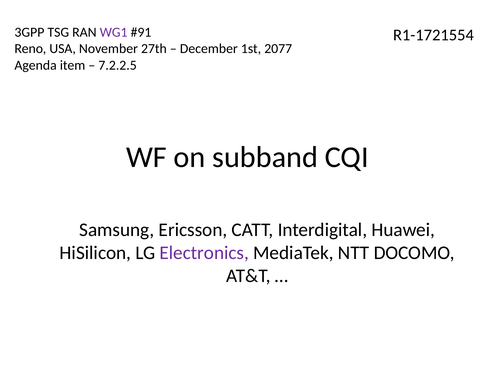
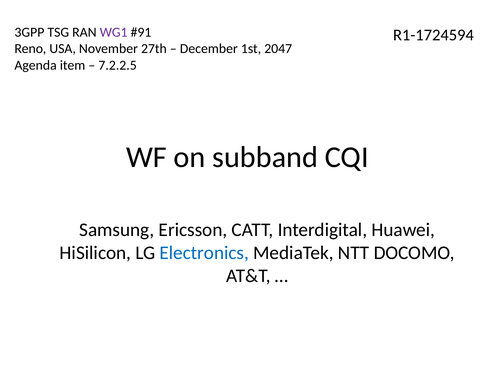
R1-1721554: R1-1721554 -> R1-1724594
2077: 2077 -> 2047
Electronics colour: purple -> blue
